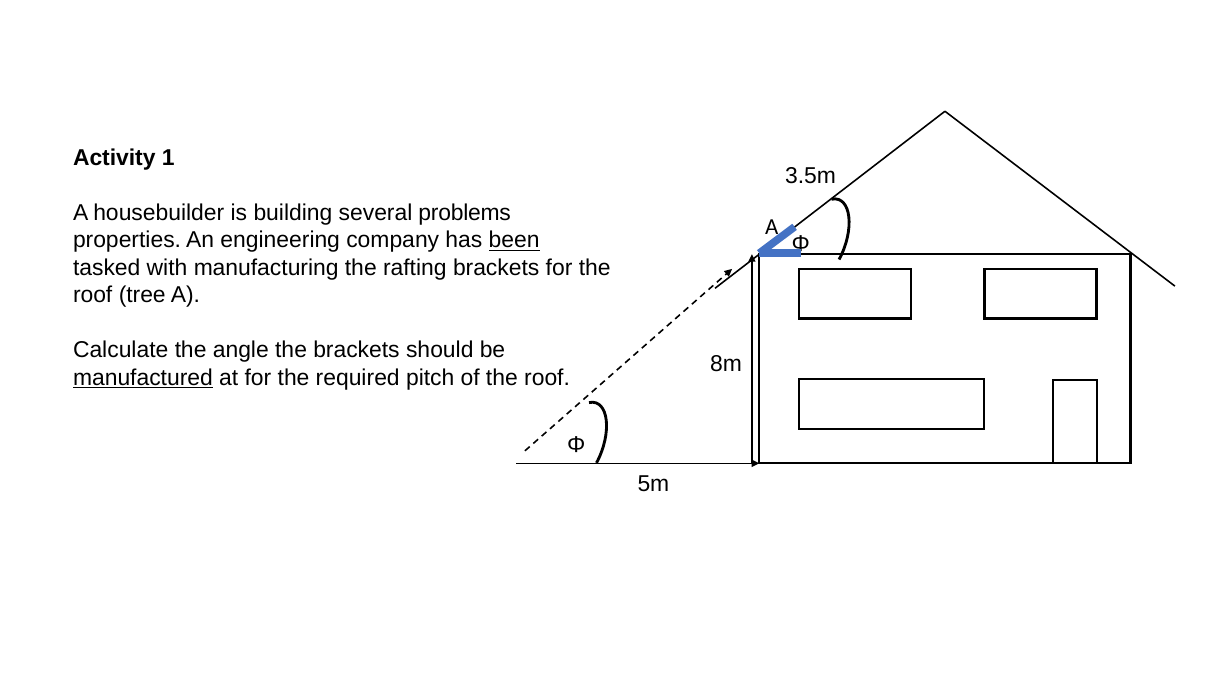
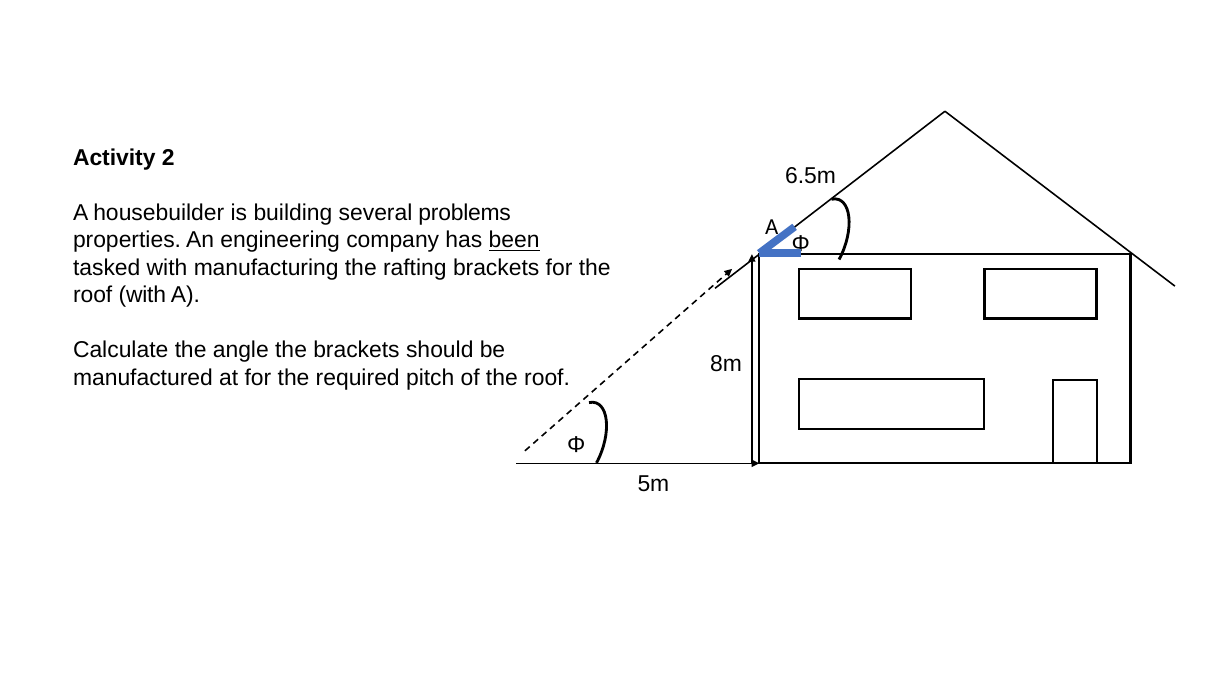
1: 1 -> 2
3.5m: 3.5m -> 6.5m
roof tree: tree -> with
manufactured underline: present -> none
